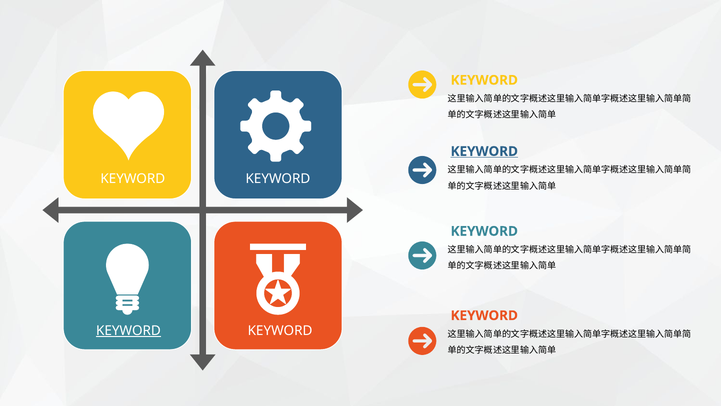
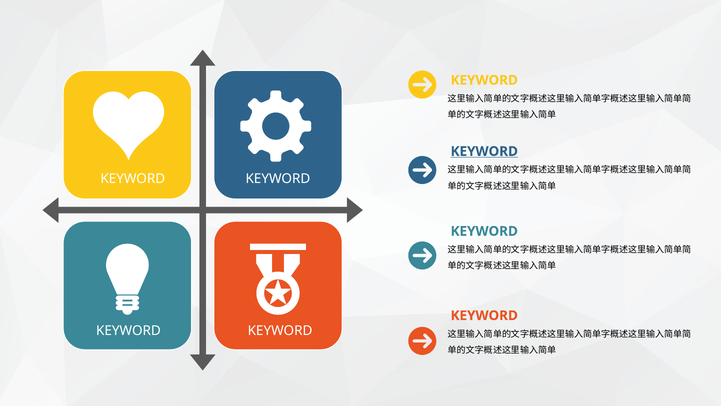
KEYWORD at (128, 330) underline: present -> none
